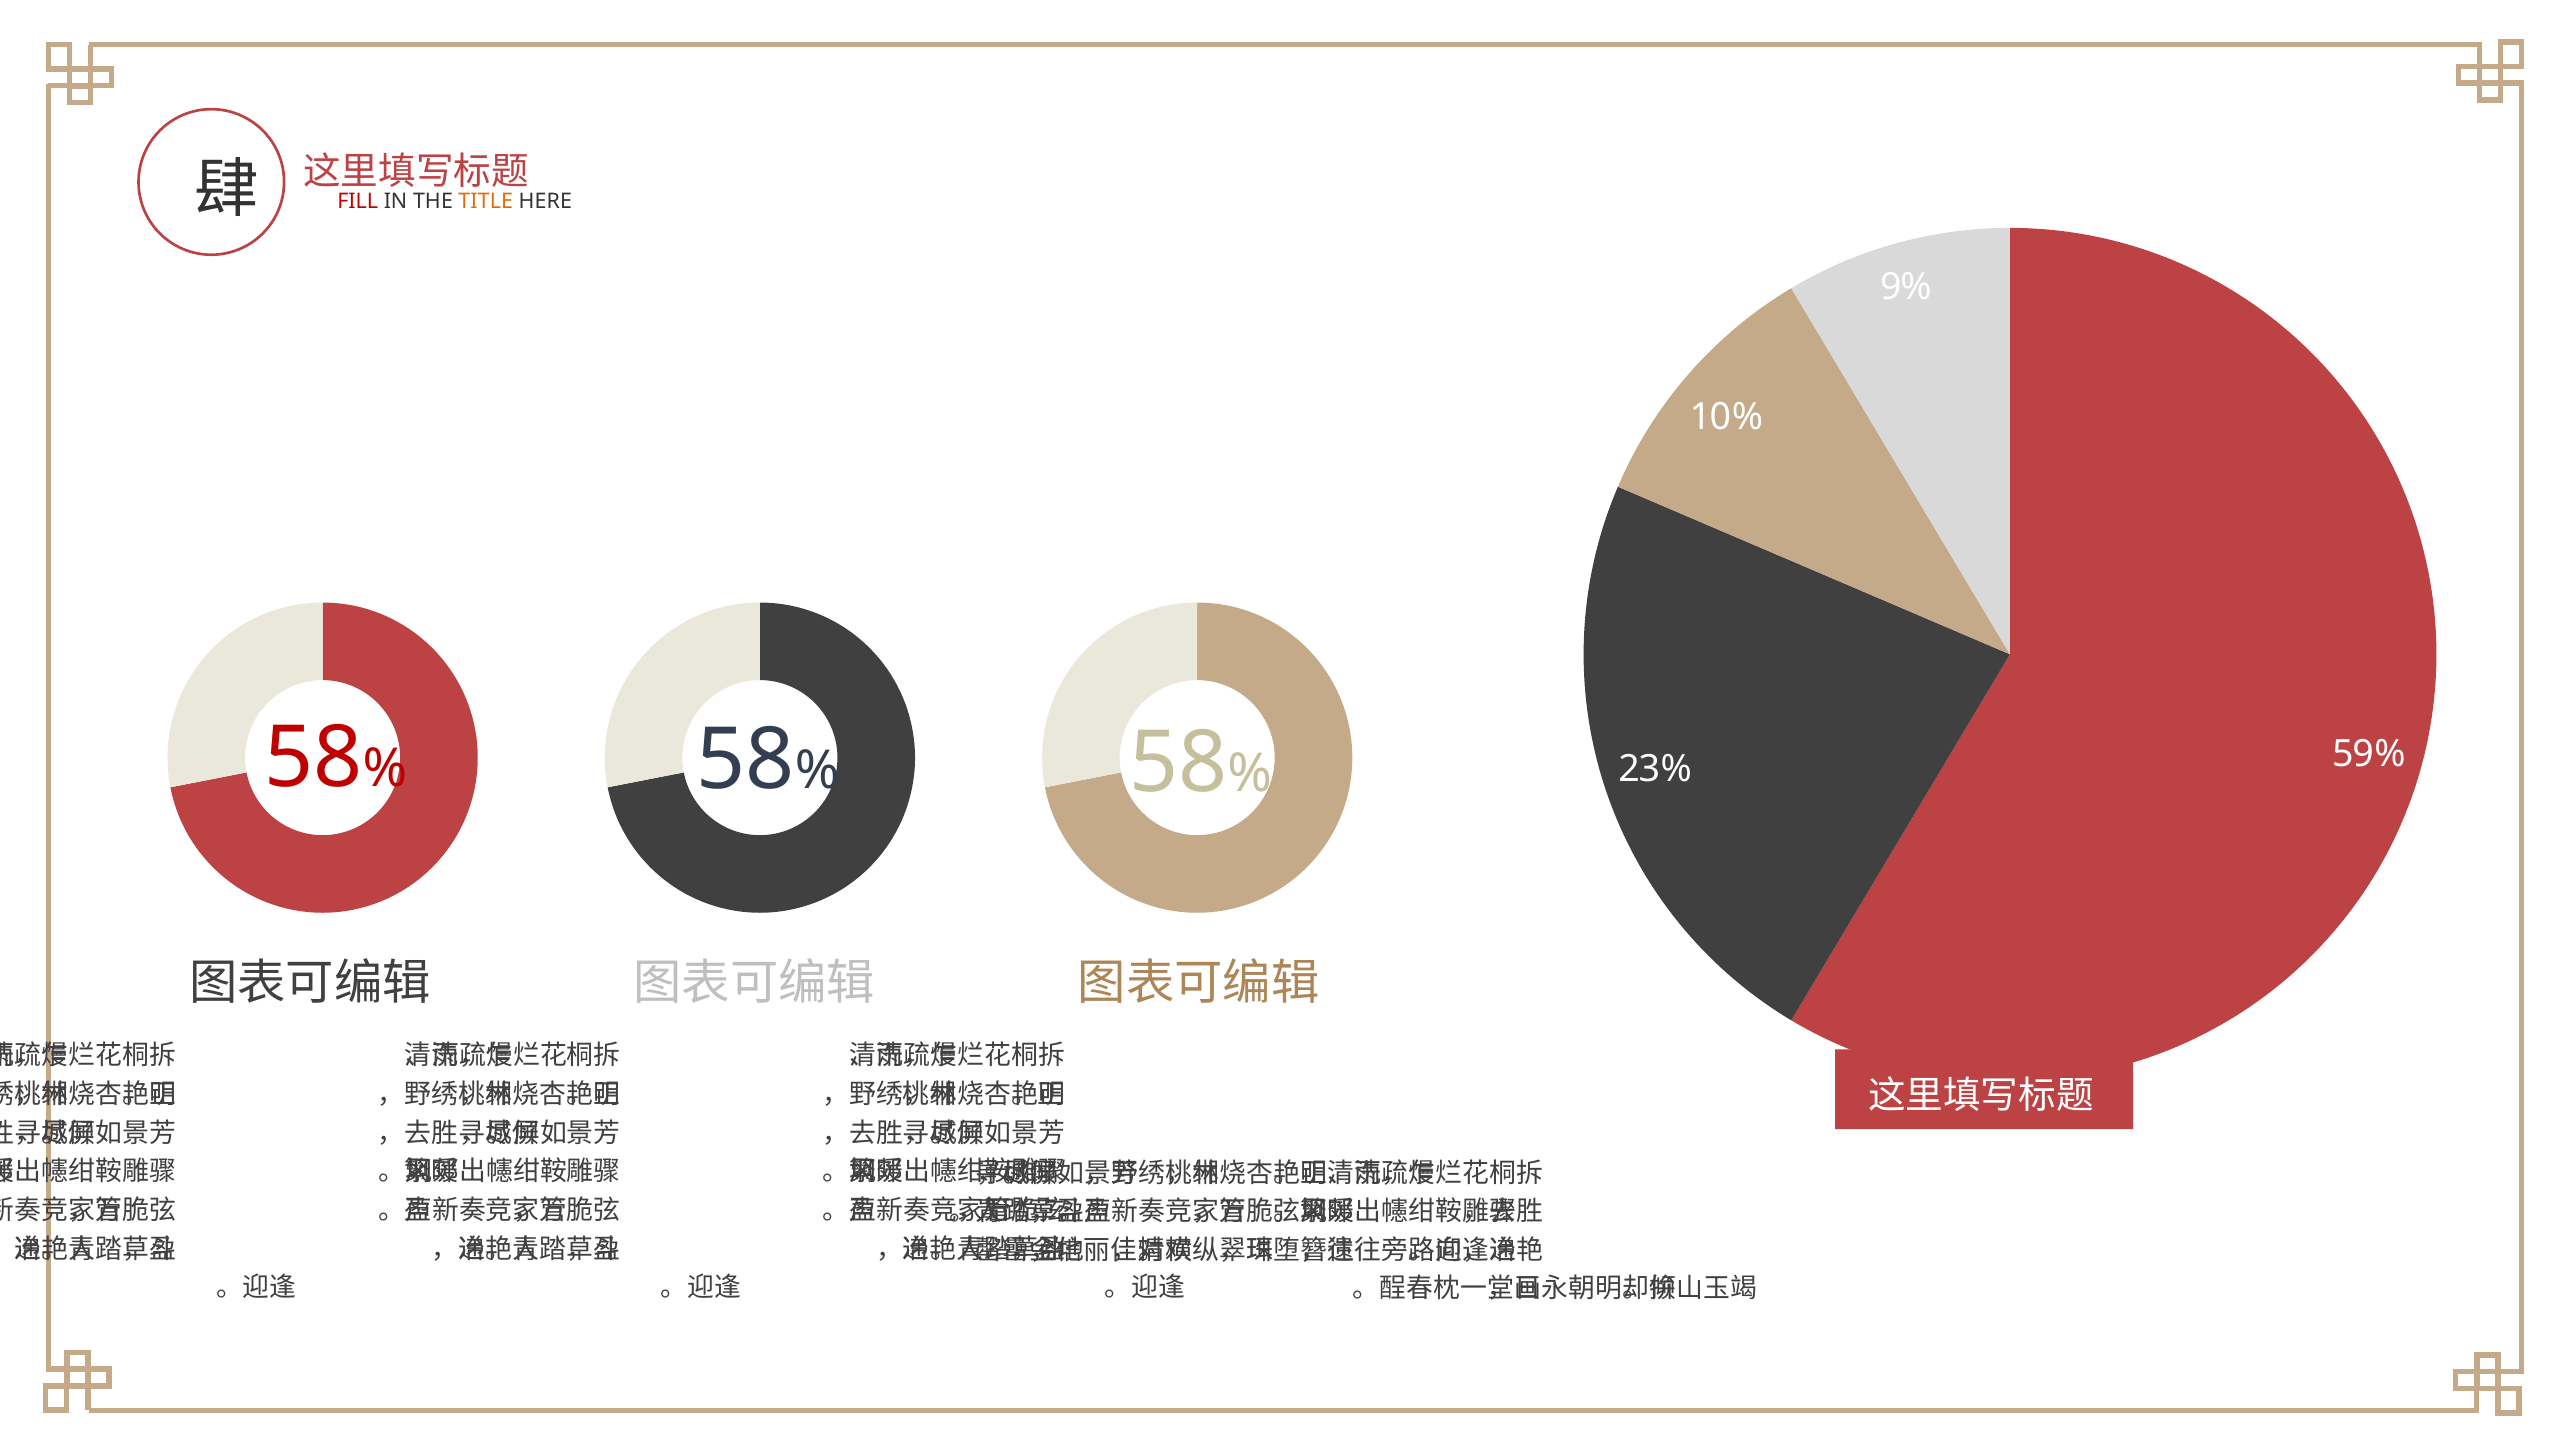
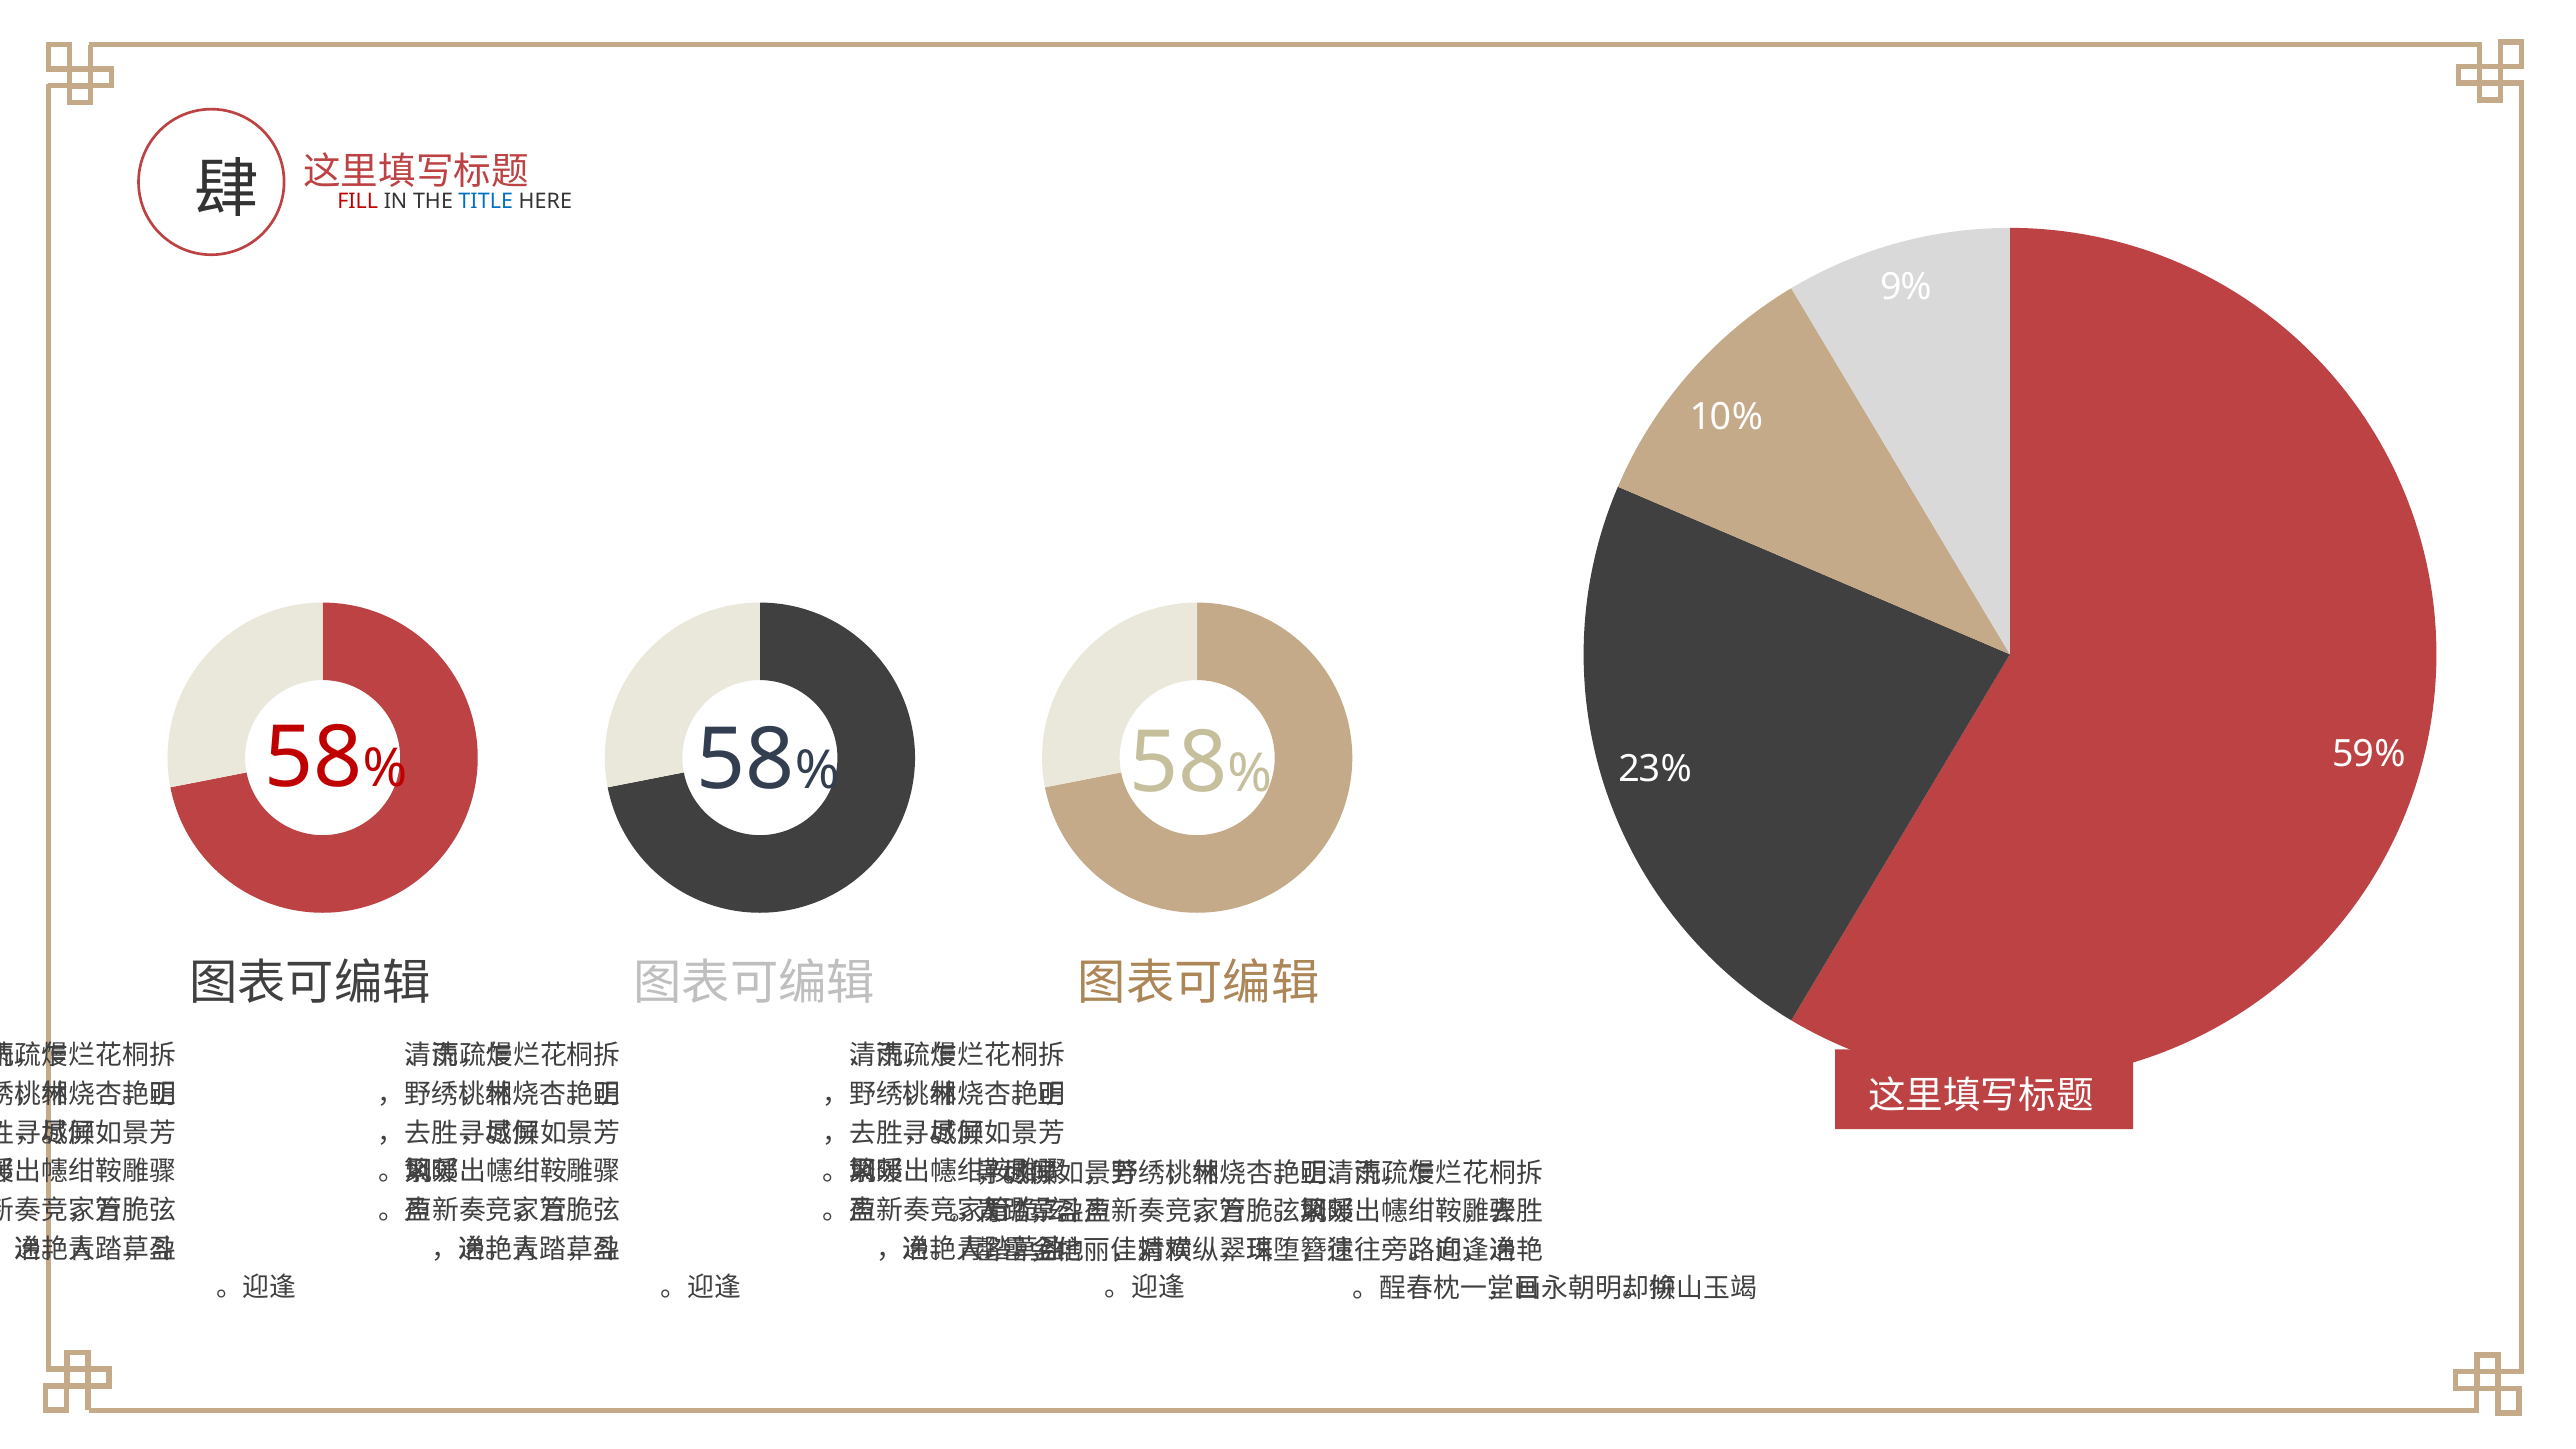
TITLE colour: orange -> blue
